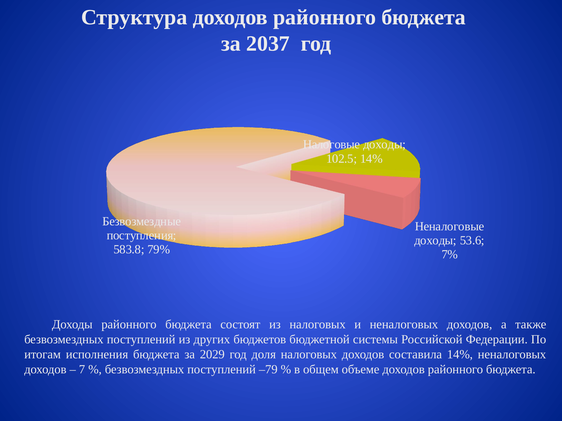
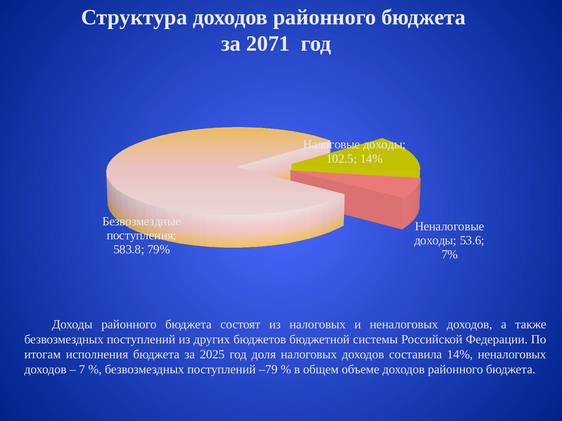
2037: 2037 -> 2071
2029: 2029 -> 2025
